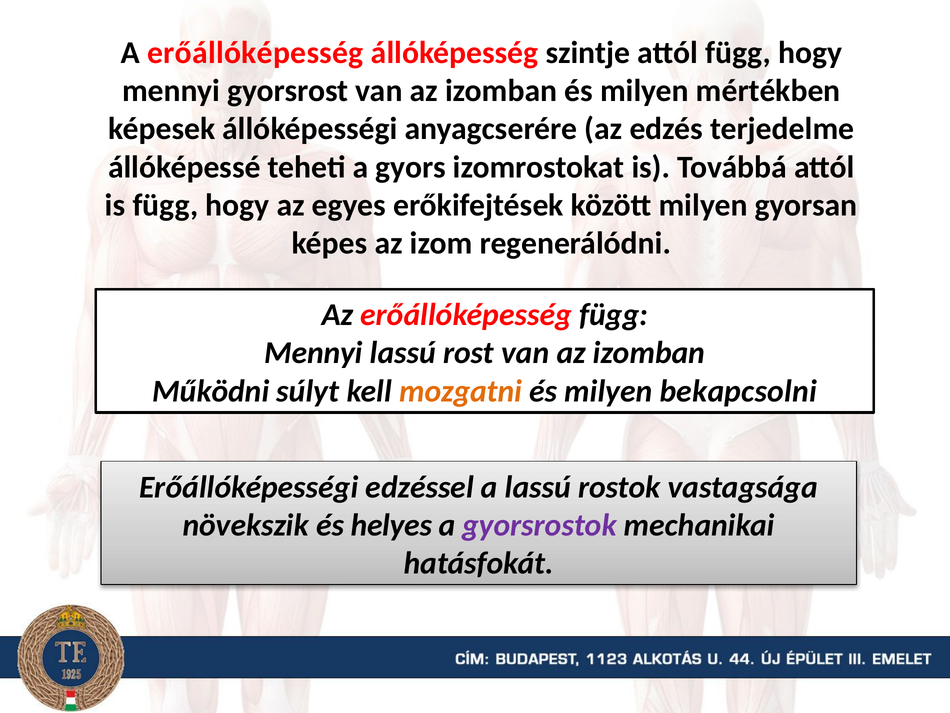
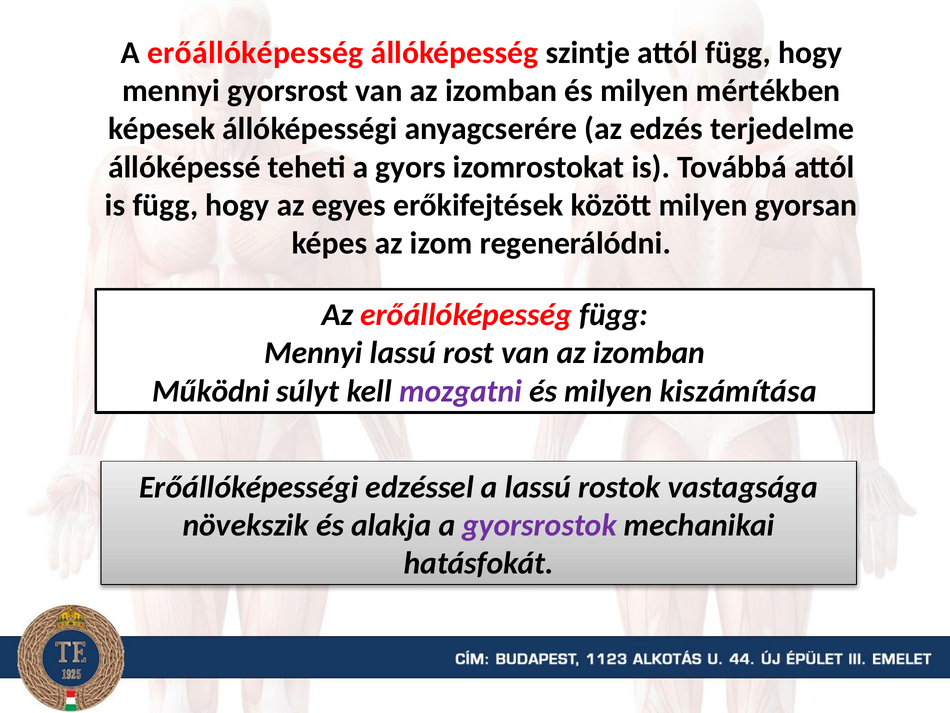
mozgatni colour: orange -> purple
bekapcsolni: bekapcsolni -> kiszámítása
helyes: helyes -> alakja
